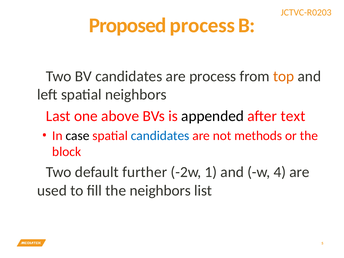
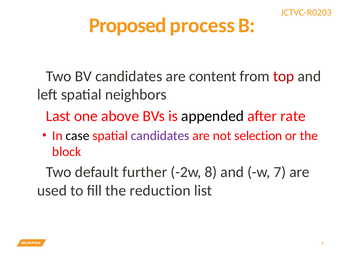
are process: process -> content
top colour: orange -> red
text: text -> rate
candidates at (160, 136) colour: blue -> purple
methods: methods -> selection
1: 1 -> 8
4: 4 -> 7
the neighbors: neighbors -> reduction
